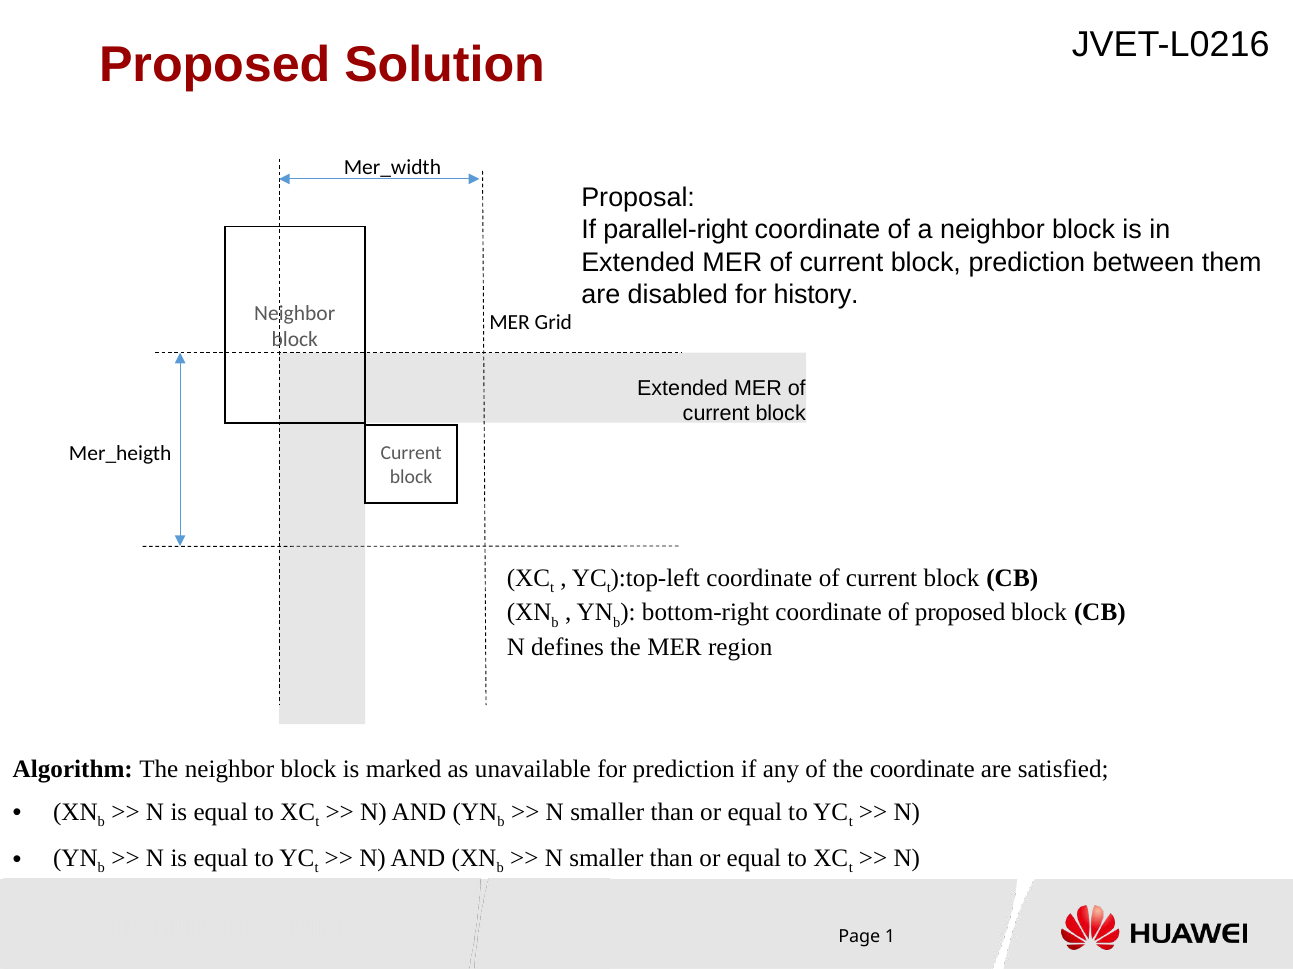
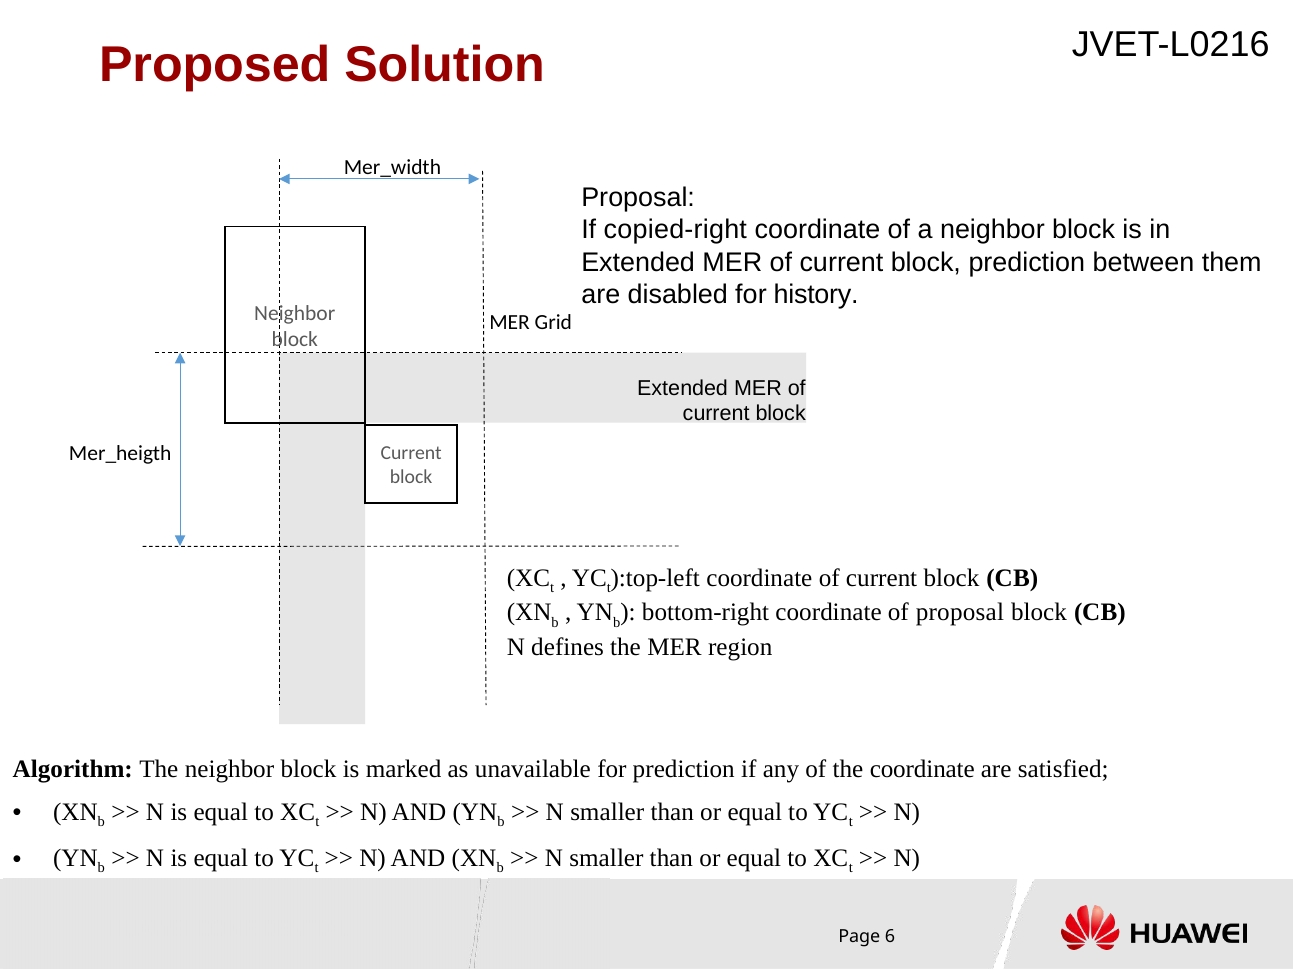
parallel-right: parallel-right -> copied-right
of proposed: proposed -> proposal
1: 1 -> 6
